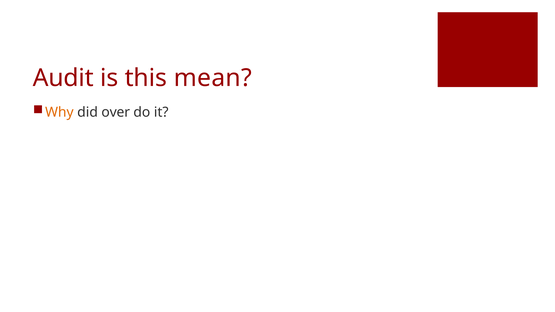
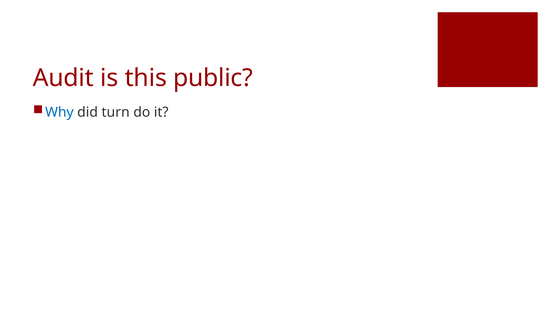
mean: mean -> public
Why colour: orange -> blue
over: over -> turn
